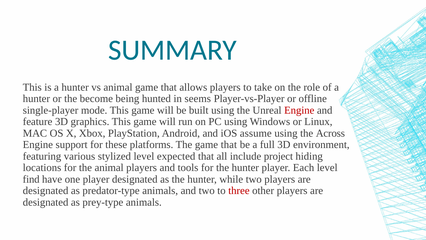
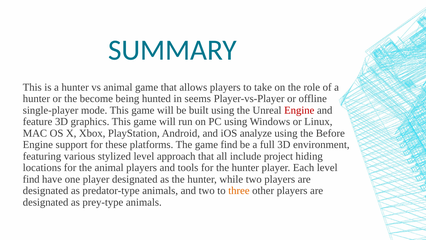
assume: assume -> analyze
Across: Across -> Before
The game that: that -> find
expected: expected -> approach
three colour: red -> orange
